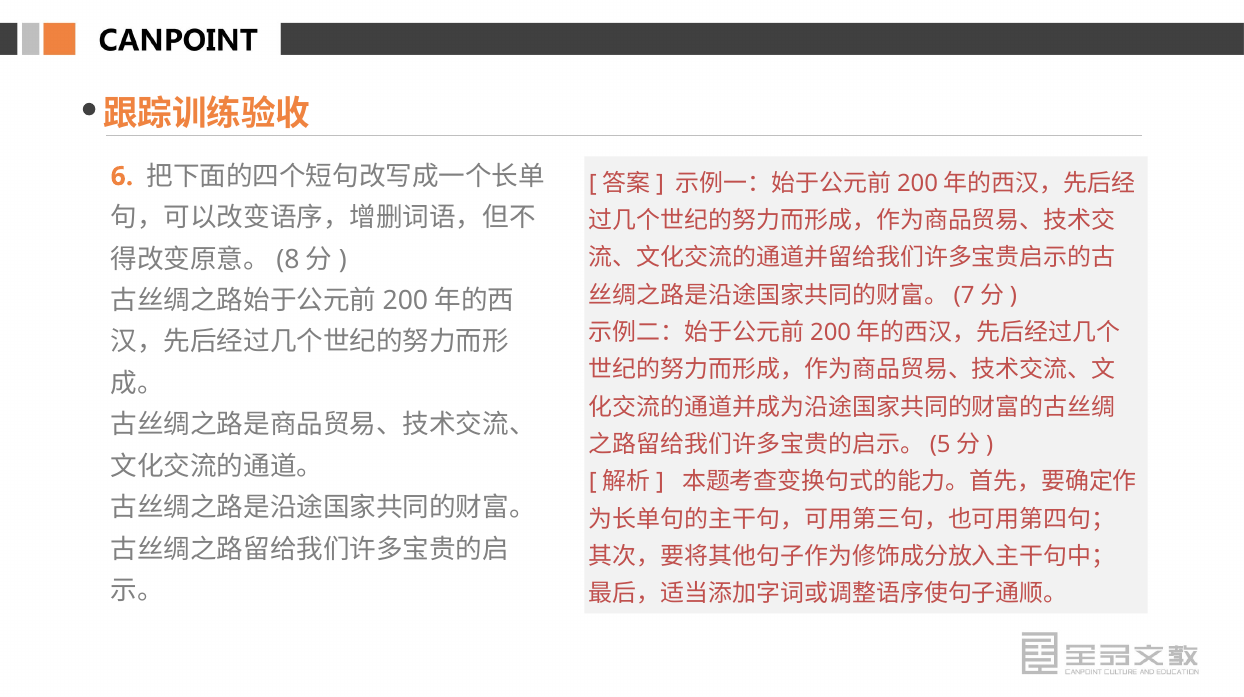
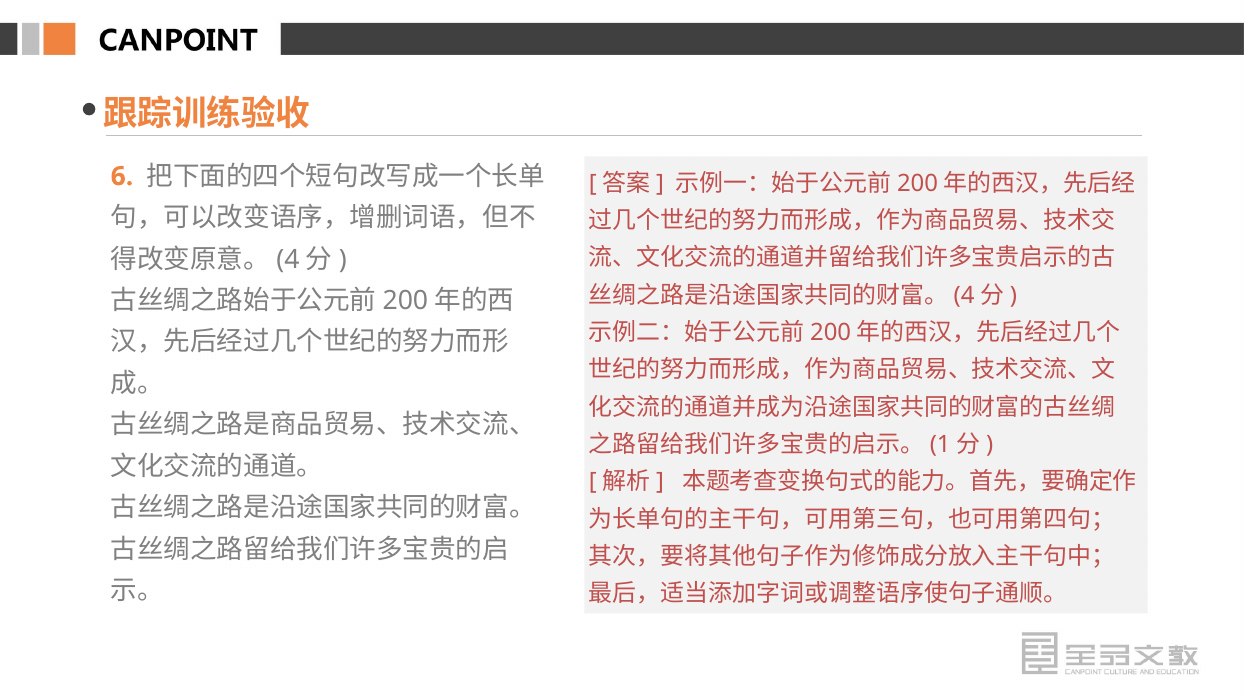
8 at (288, 259): 8 -> 4
7 at (964, 295): 7 -> 4
5: 5 -> 1
